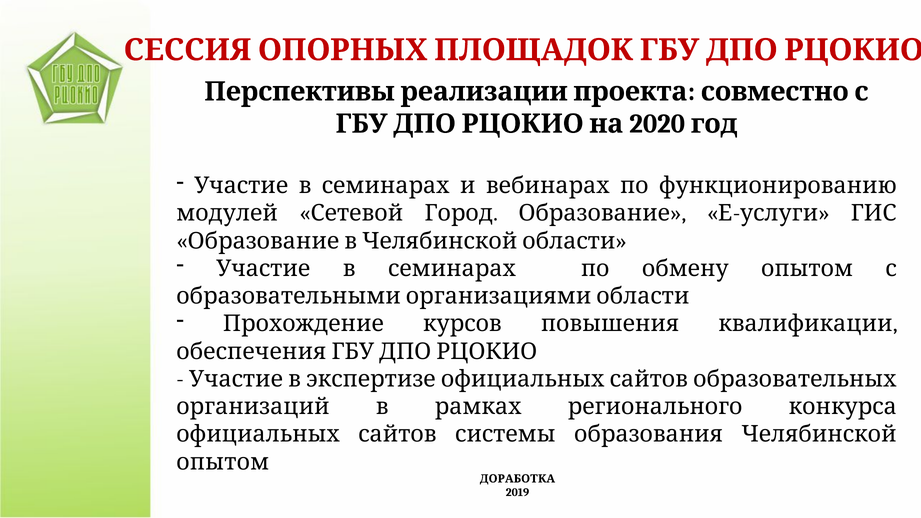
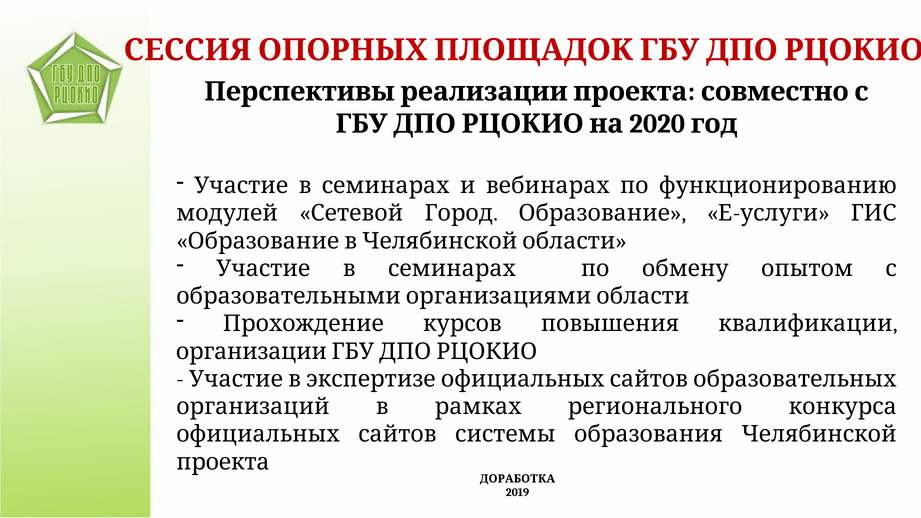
обеспечения: обеспечения -> организации
опытом at (223, 462): опытом -> проекта
